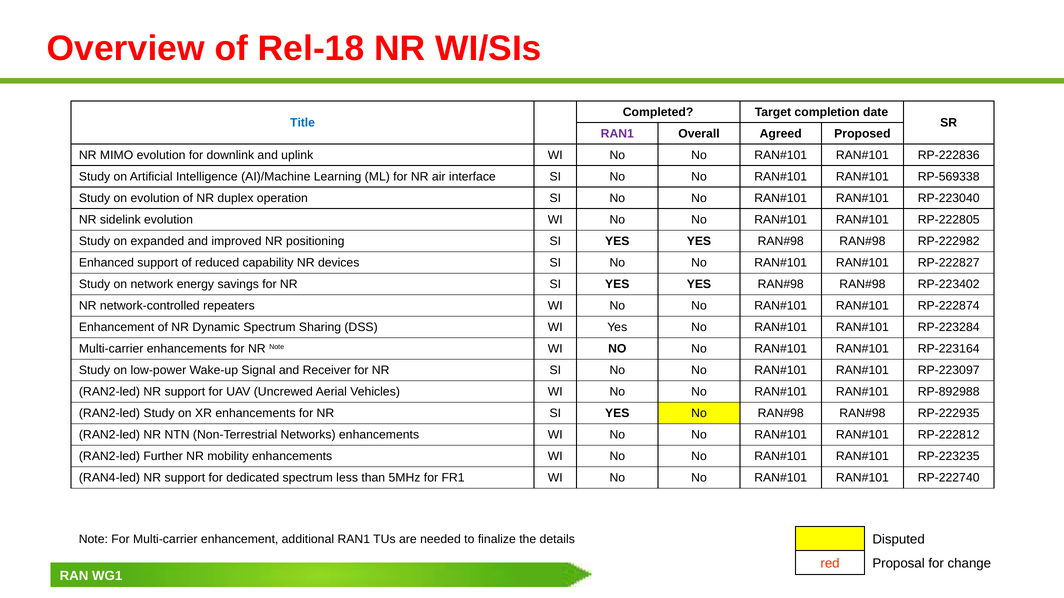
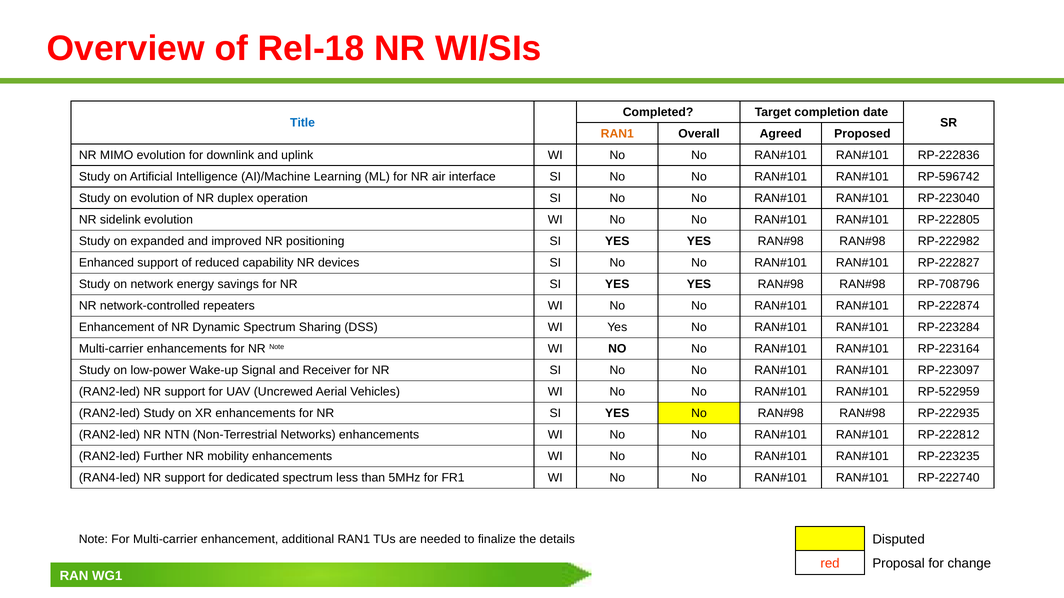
RAN1 at (617, 134) colour: purple -> orange
RP-569338: RP-569338 -> RP-596742
RP-223402: RP-223402 -> RP-708796
RP-892988: RP-892988 -> RP-522959
